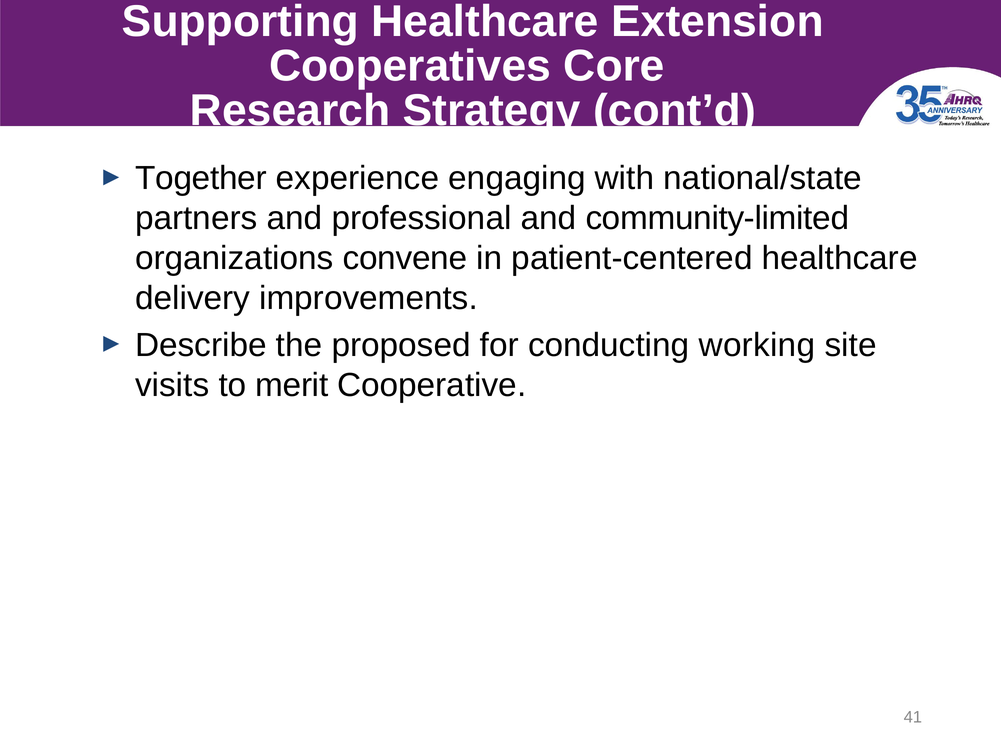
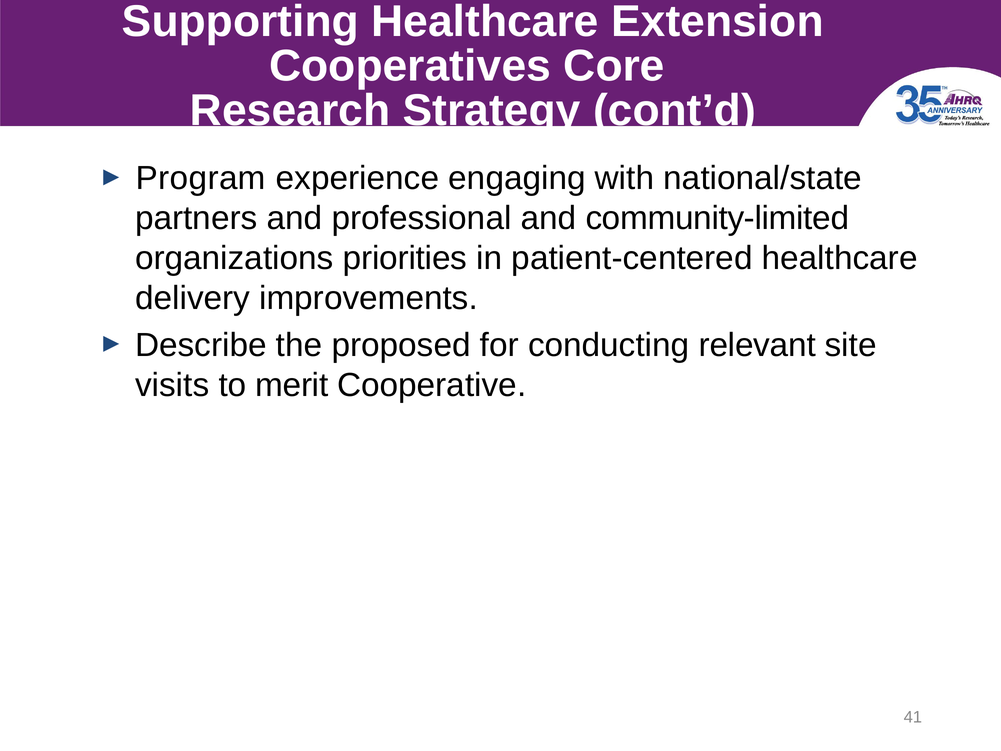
Together: Together -> Program
convene: convene -> priorities
working: working -> relevant
